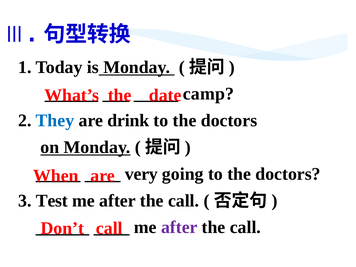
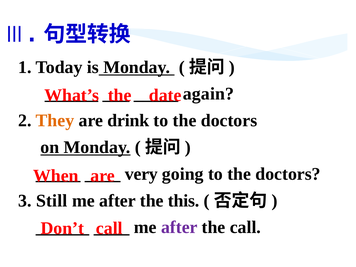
camp: camp -> again
They colour: blue -> orange
Test: Test -> Still
call at (184, 201): call -> this
